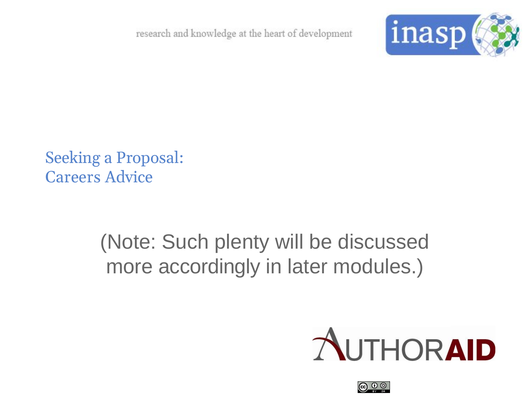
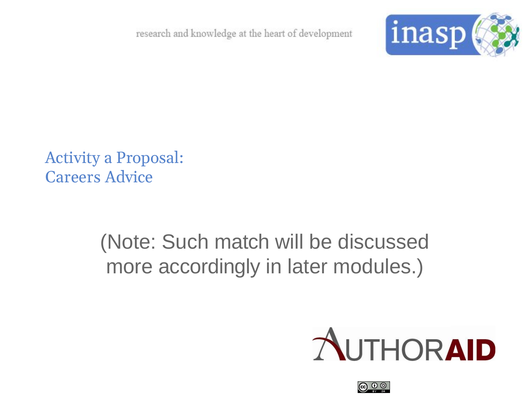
Seeking: Seeking -> Activity
plenty: plenty -> match
